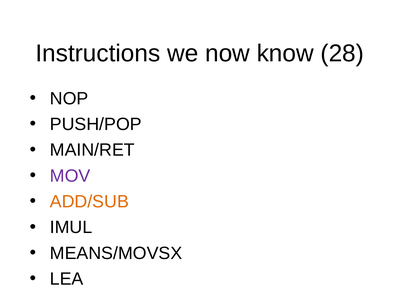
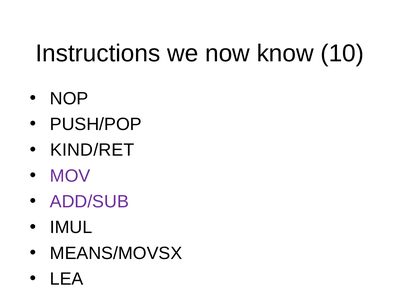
28: 28 -> 10
MAIN/RET: MAIN/RET -> KIND/RET
ADD/SUB colour: orange -> purple
